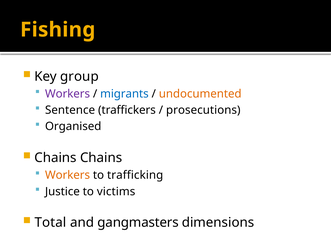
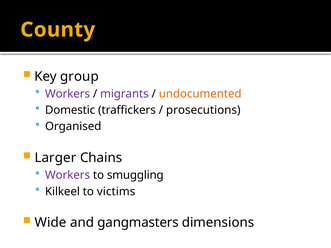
Fishing: Fishing -> County
migrants colour: blue -> purple
Sentence: Sentence -> Domestic
Chains at (56, 158): Chains -> Larger
Workers at (68, 175) colour: orange -> purple
trafficking: trafficking -> smuggling
Justice: Justice -> Kilkeel
Total: Total -> Wide
